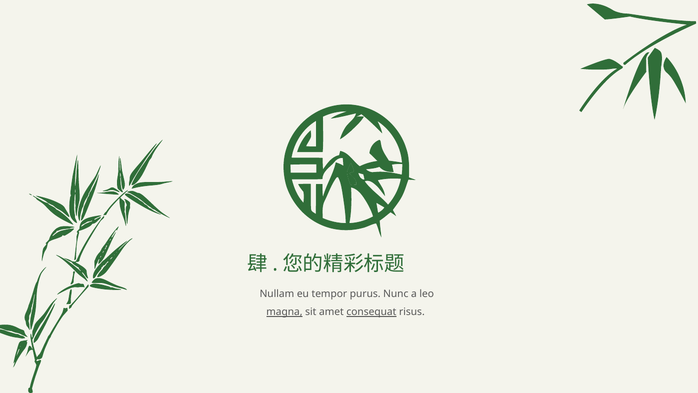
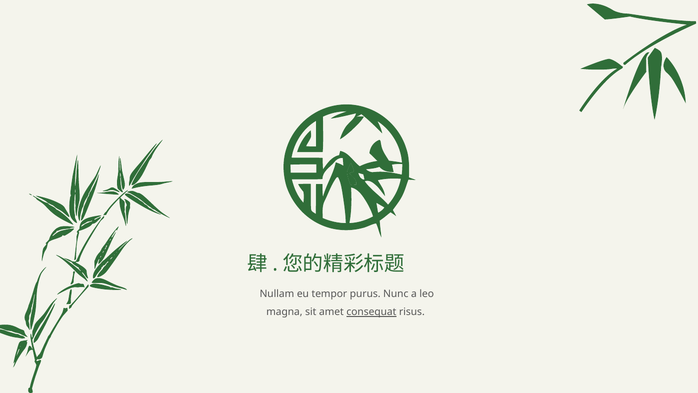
magna underline: present -> none
